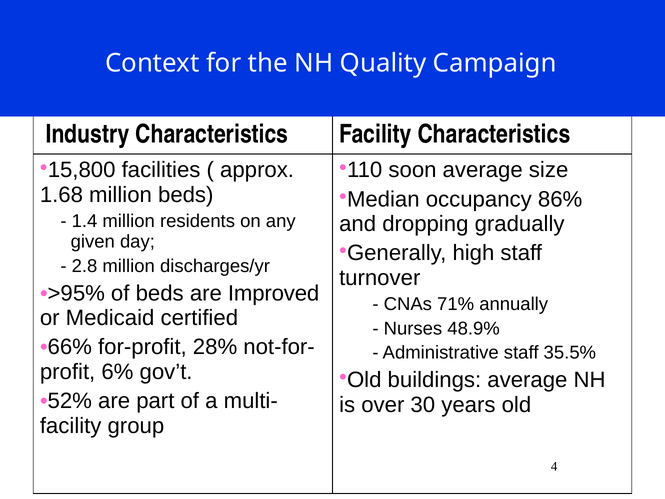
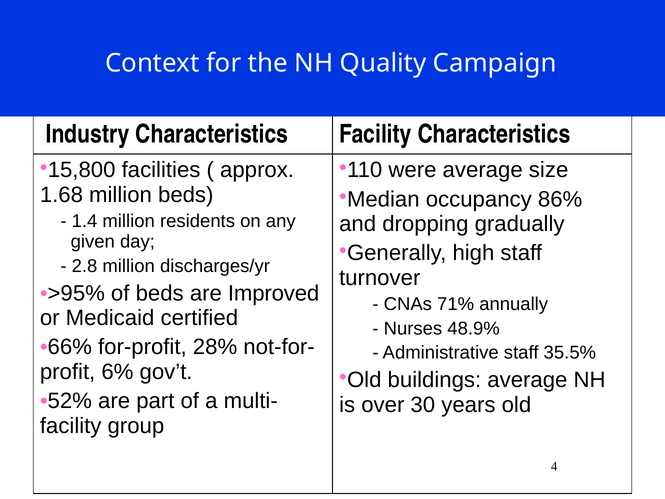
soon: soon -> were
